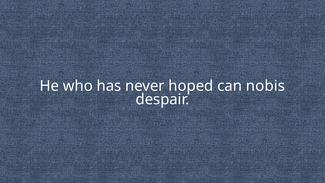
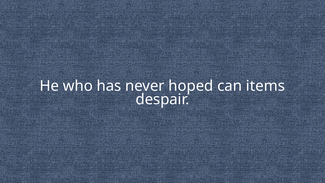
nobis: nobis -> items
